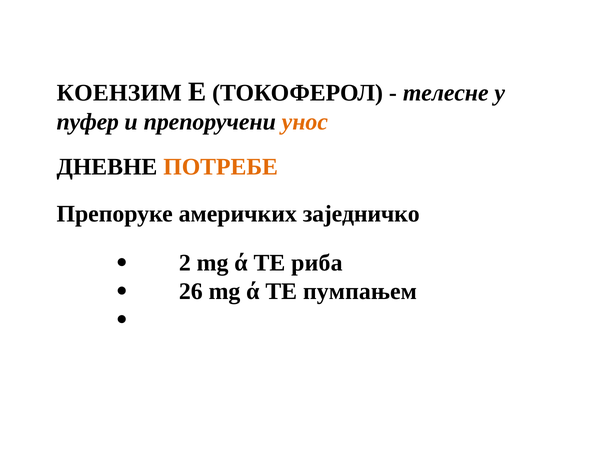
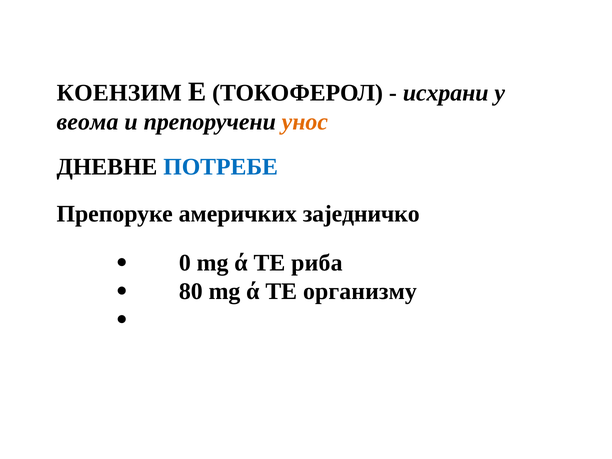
телесне: телесне -> исхрани
пуфер: пуфер -> веома
ПОТРЕБЕ colour: orange -> blue
2: 2 -> 0
26: 26 -> 80
пумпањем: пумпањем -> организму
